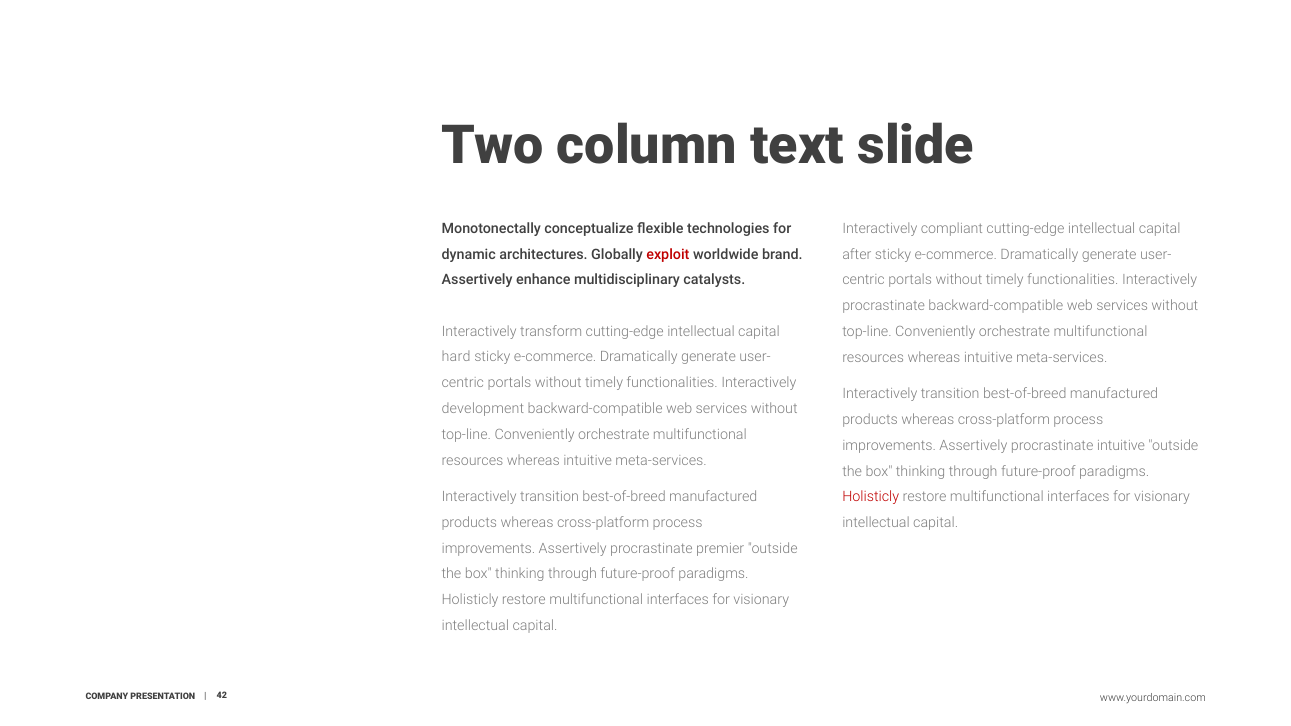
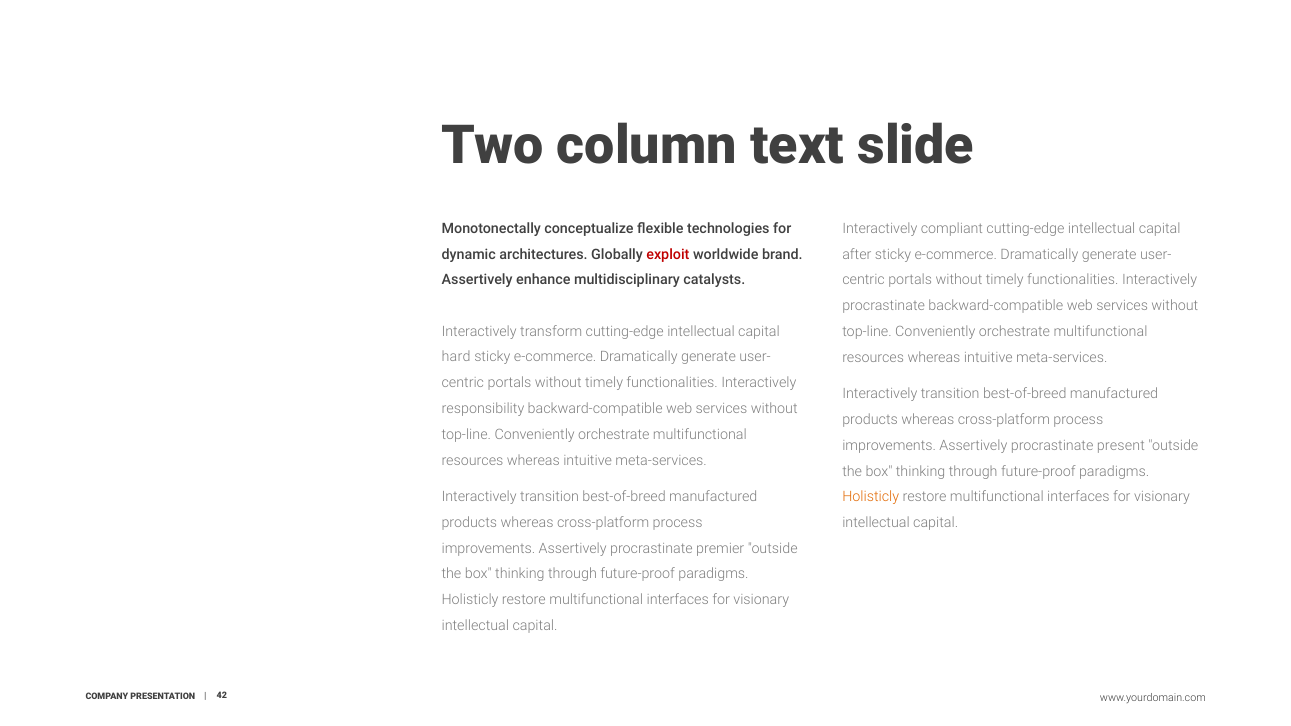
development: development -> responsibility
procrastinate intuitive: intuitive -> present
Holisticly at (871, 497) colour: red -> orange
